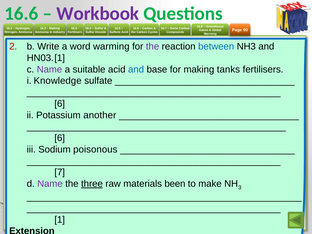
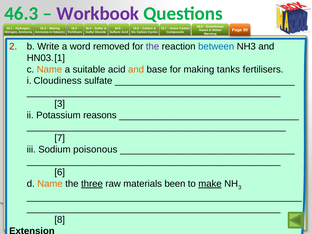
16.6 at (21, 14): 16.6 -> 46.3
word warming: warming -> removed
Name at (49, 69) colour: purple -> orange
and at (136, 69) colour: blue -> orange
Knowledge: Knowledge -> Cloudiness
6 at (60, 104): 6 -> 3
another: another -> reasons
6 at (60, 138): 6 -> 7
7: 7 -> 6
Name at (50, 184) colour: purple -> orange
make underline: none -> present
1: 1 -> 8
